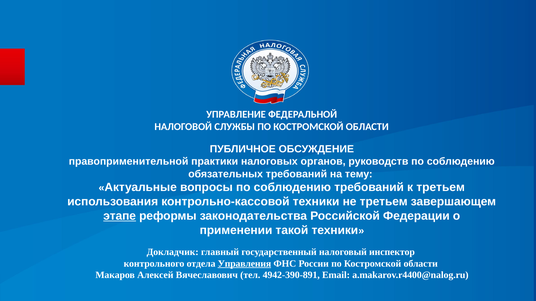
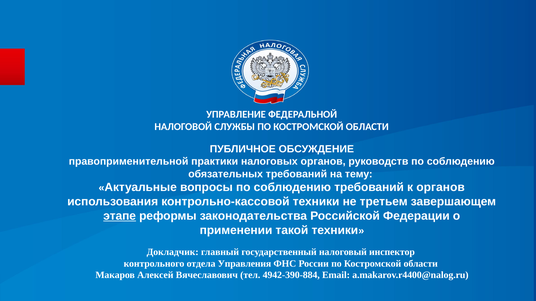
к третьем: третьем -> органов
Управления underline: present -> none
4942-390-891: 4942-390-891 -> 4942-390-884
